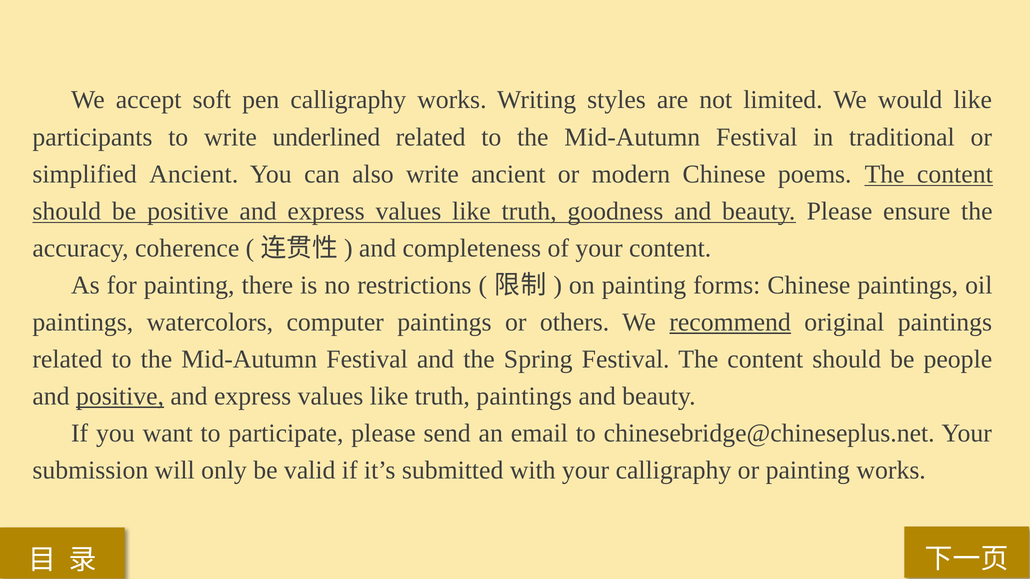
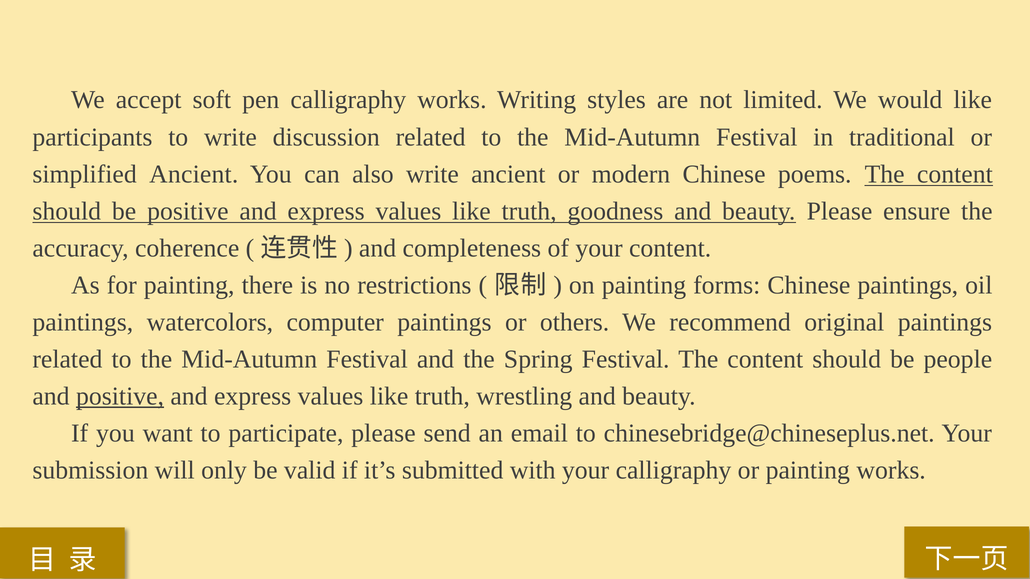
underlined: underlined -> discussion
recommend underline: present -> none
truth paintings: paintings -> wrestling
